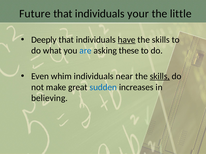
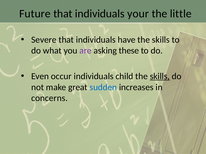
Deeply: Deeply -> Severe
have underline: present -> none
are colour: blue -> purple
whim: whim -> occur
near: near -> child
believing: believing -> concerns
